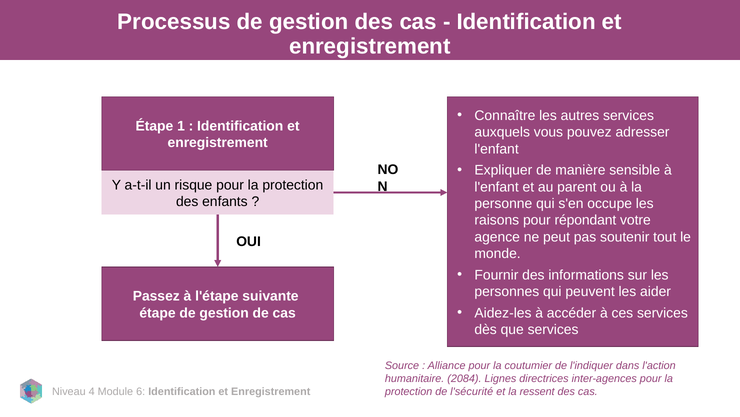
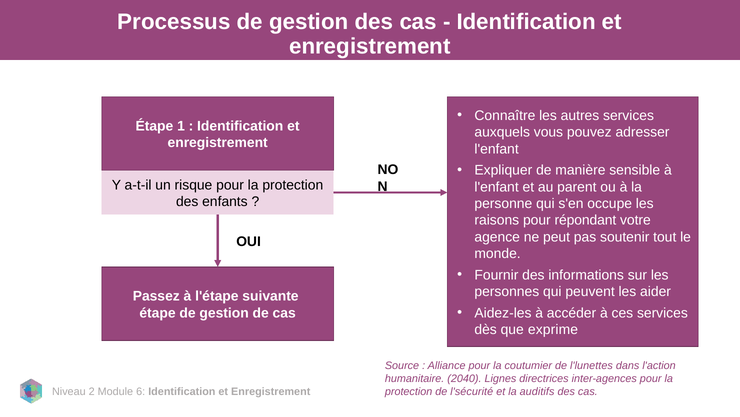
que services: services -> exprime
l'indiquer: l'indiquer -> l'lunettes
2084: 2084 -> 2040
4: 4 -> 2
ressent: ressent -> auditifs
